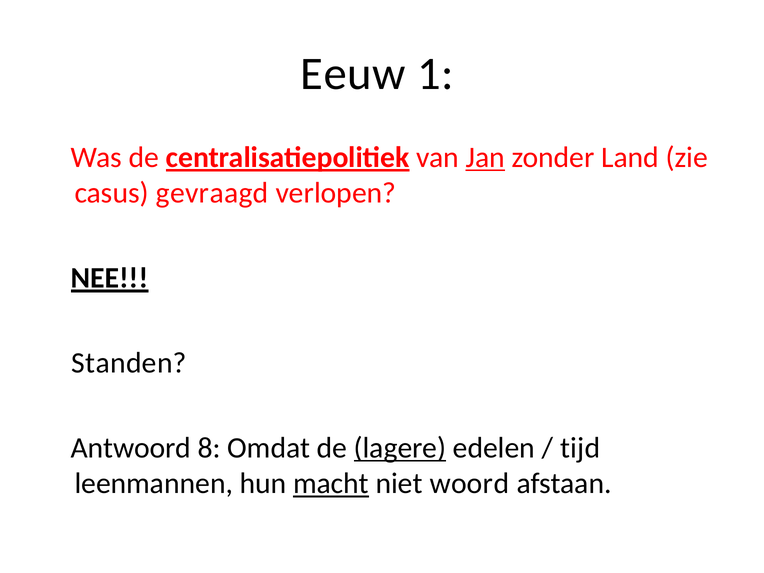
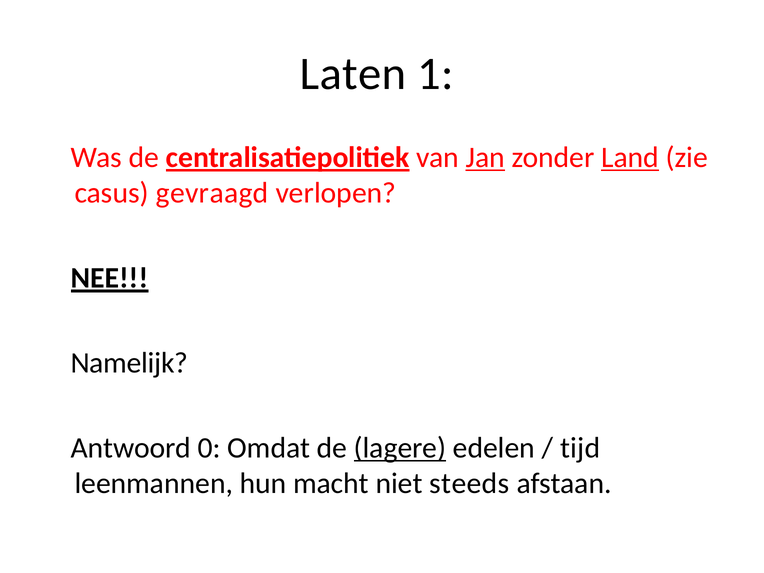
Eeuw: Eeuw -> Laten
Land underline: none -> present
Standen: Standen -> Namelijk
8: 8 -> 0
macht underline: present -> none
woord: woord -> steeds
